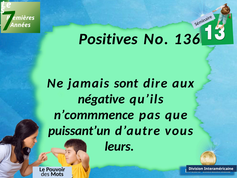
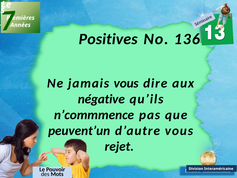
jamais sont: sont -> vous
puissant’un: puissant’un -> peuvent’un
leurs: leurs -> rejet
